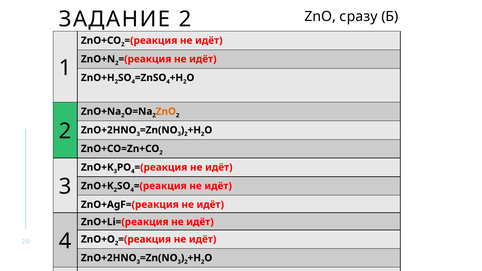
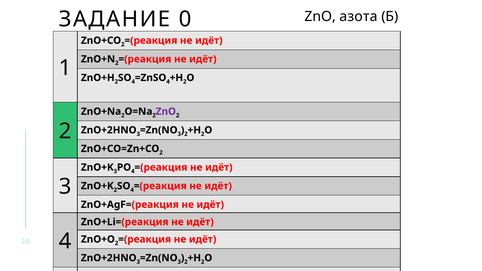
ЗАДАНИЕ 2: 2 -> 0
сразу: сразу -> азота
ZnO at (166, 111) colour: orange -> purple
